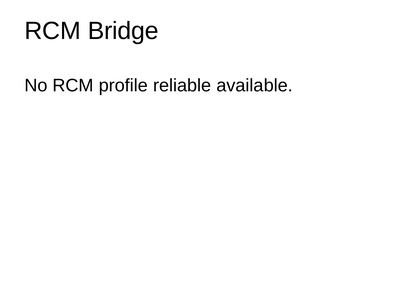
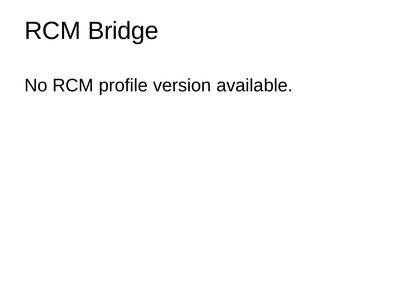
reliable: reliable -> version
